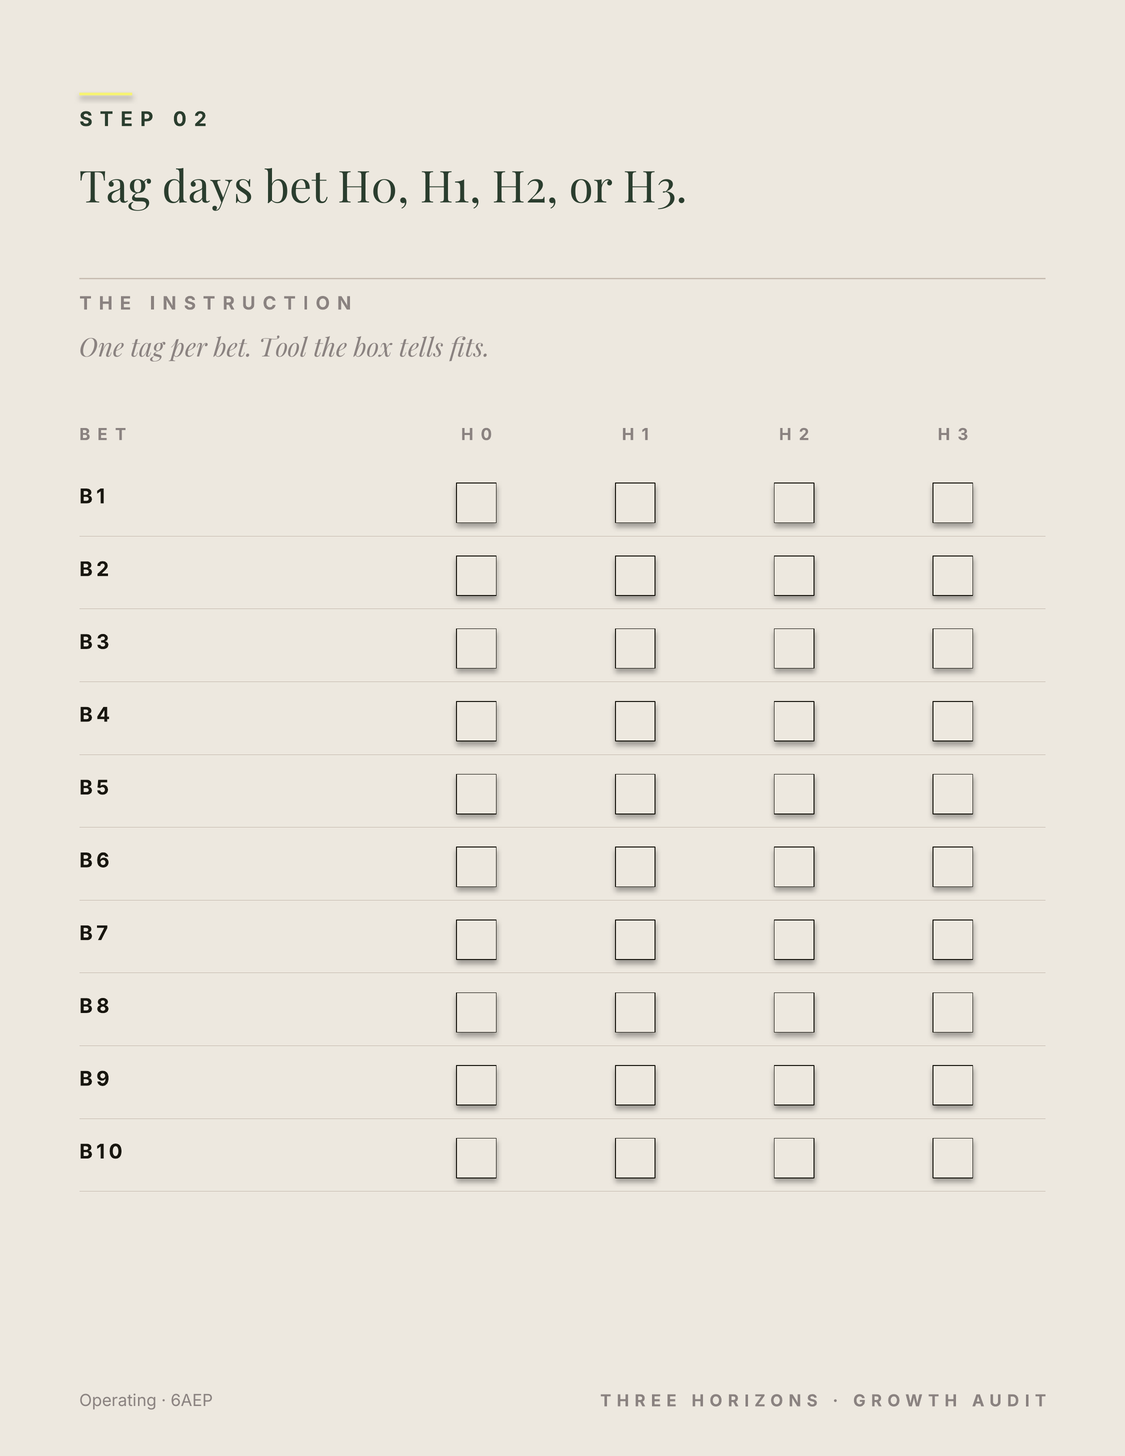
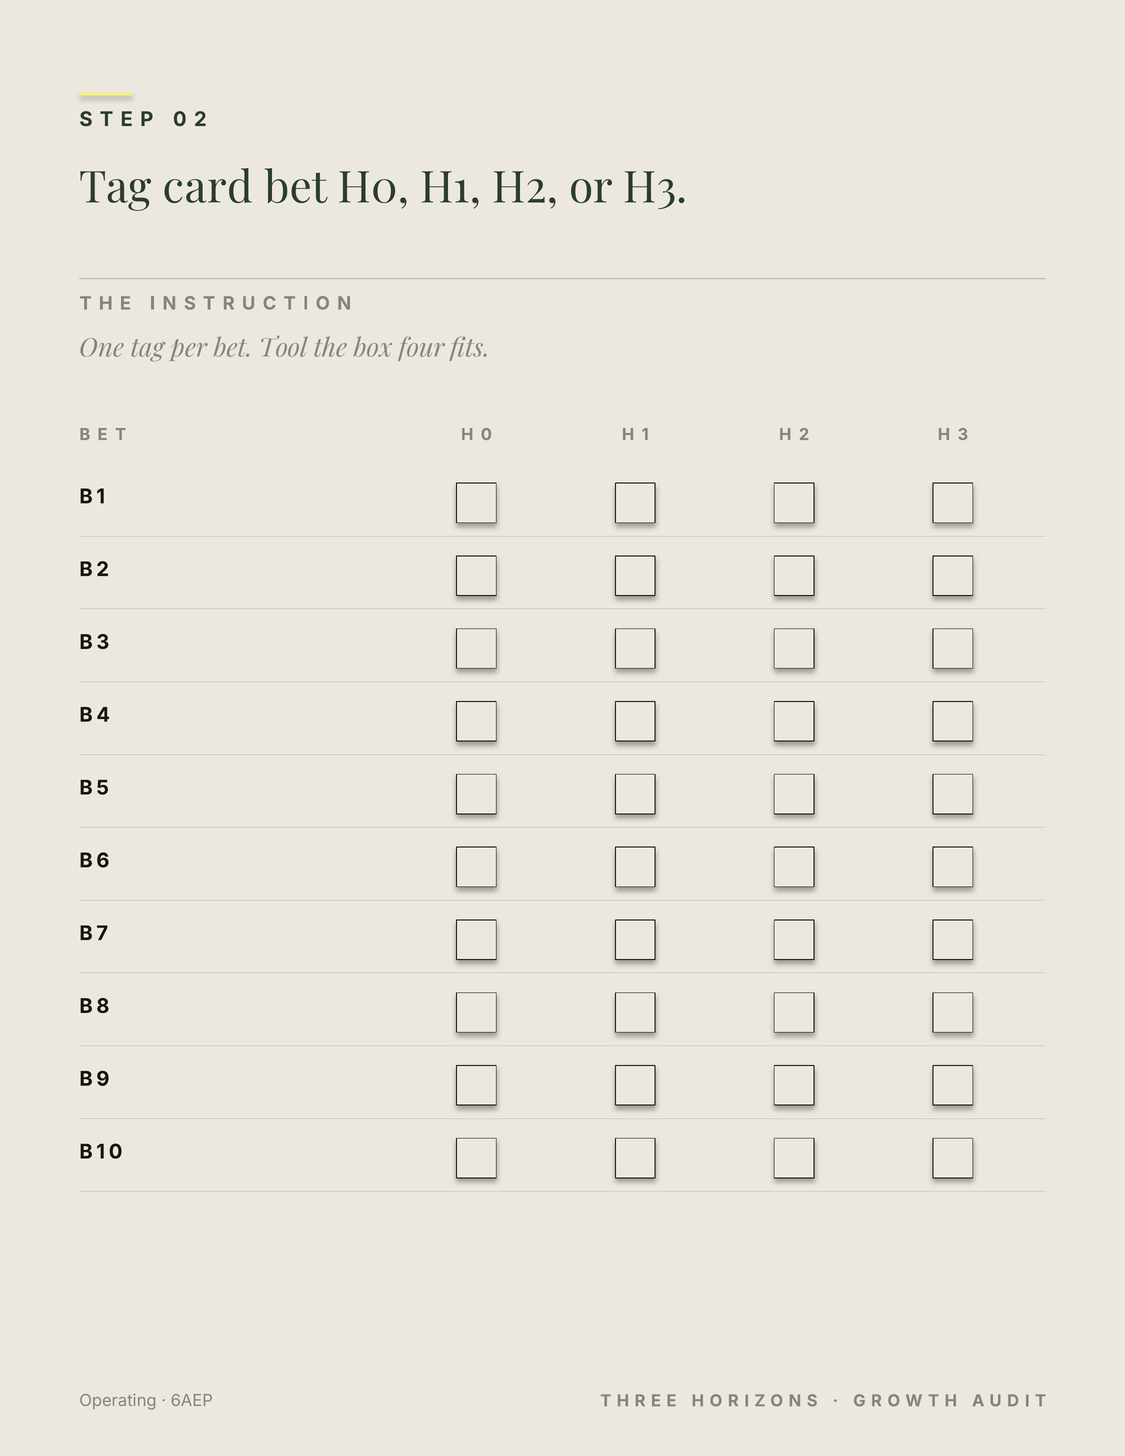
days: days -> card
tells: tells -> four
